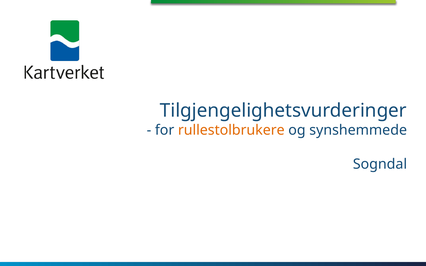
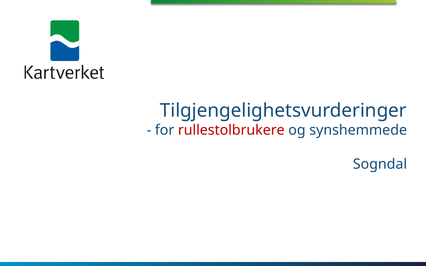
rullestolbrukere colour: orange -> red
